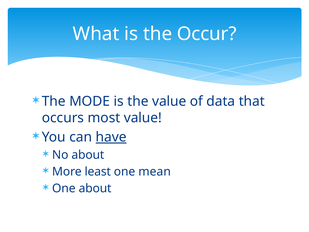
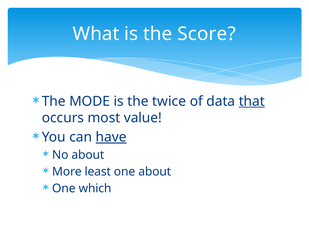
Occur: Occur -> Score
the value: value -> twice
that underline: none -> present
one mean: mean -> about
One about: about -> which
